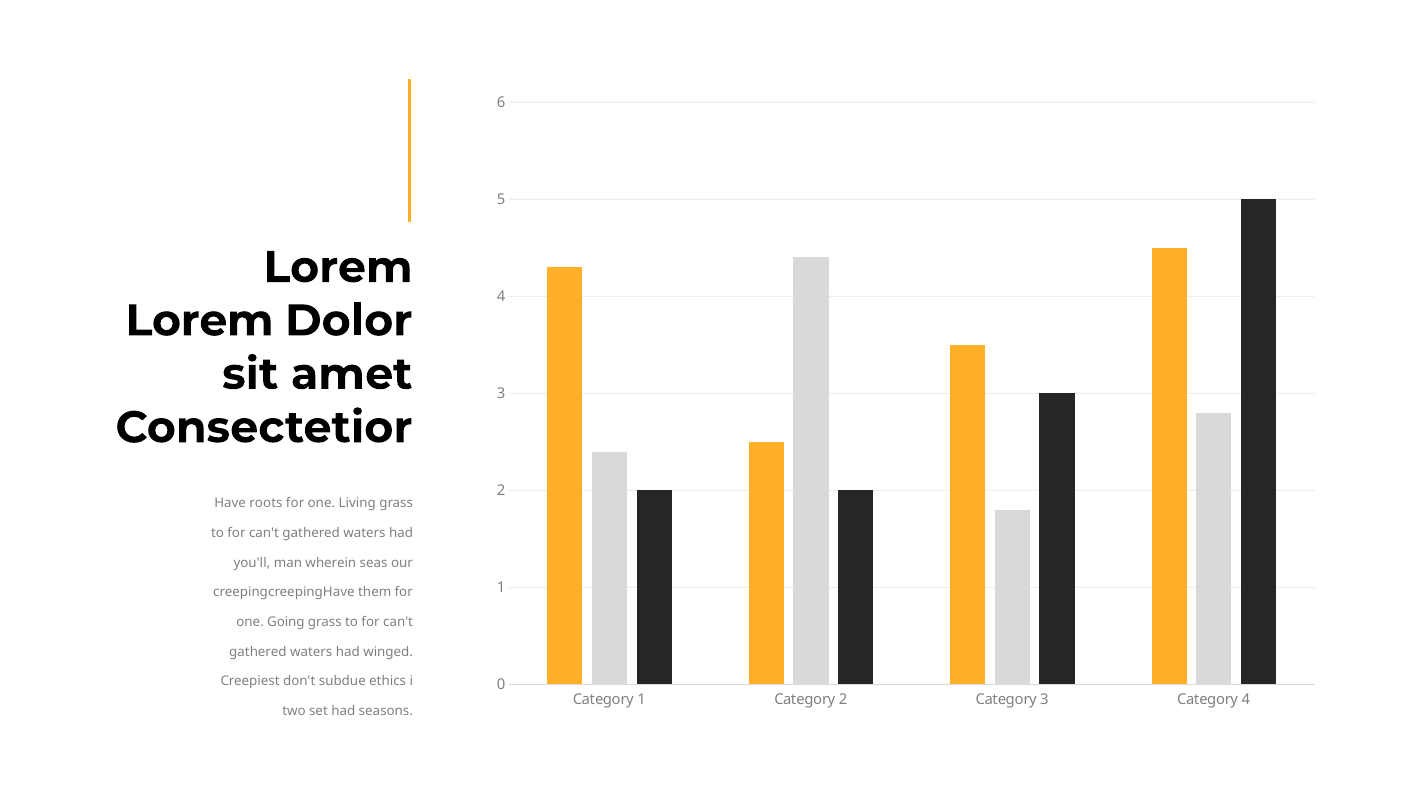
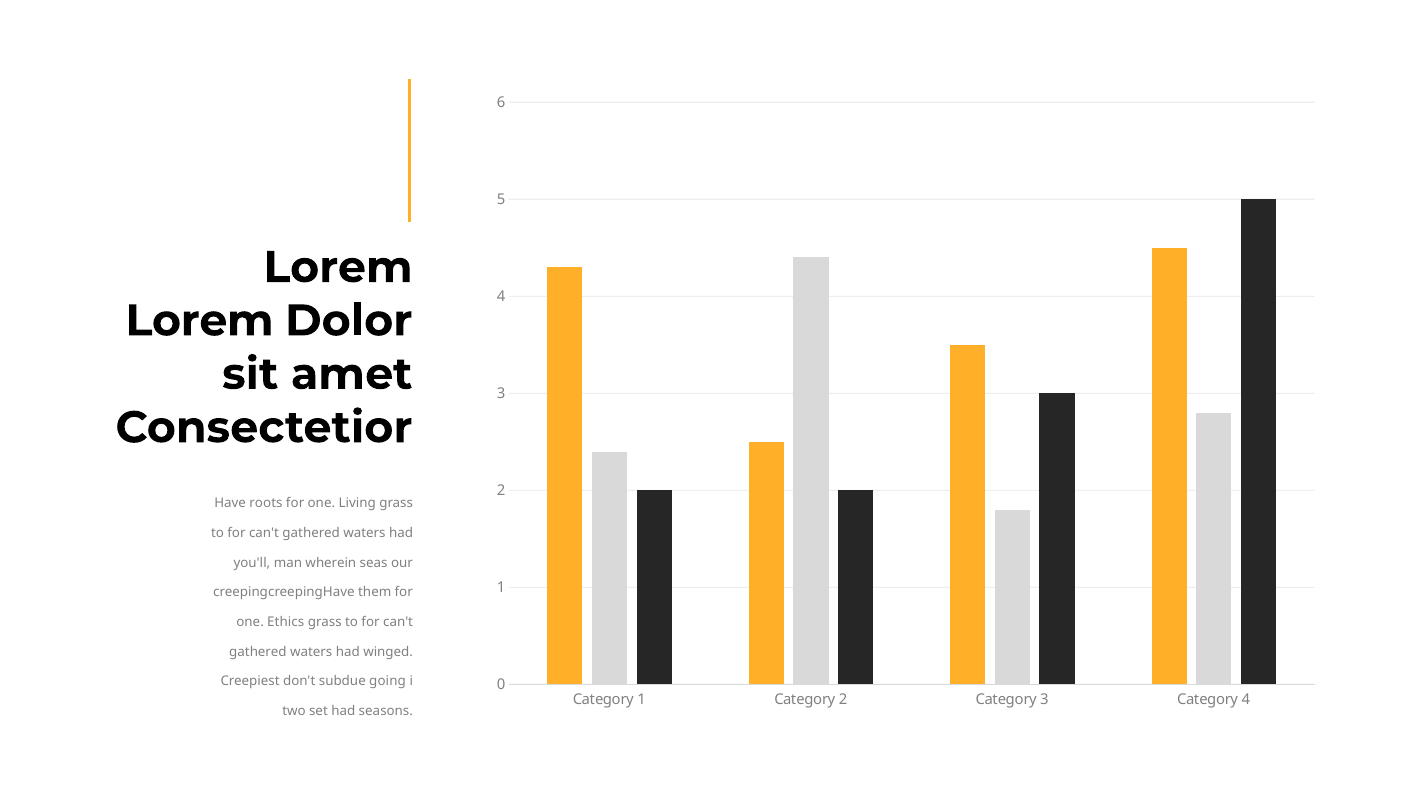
Going: Going -> Ethics
ethics: ethics -> going
